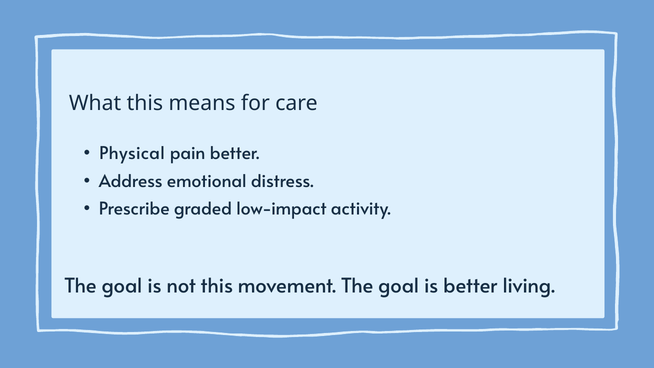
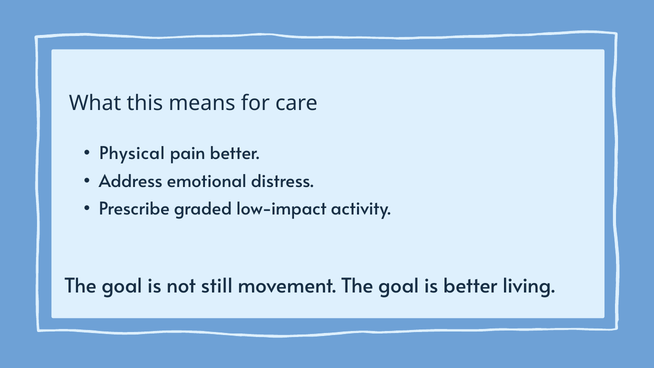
not this: this -> still
